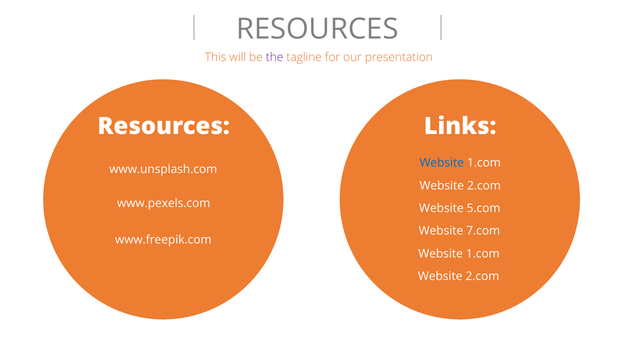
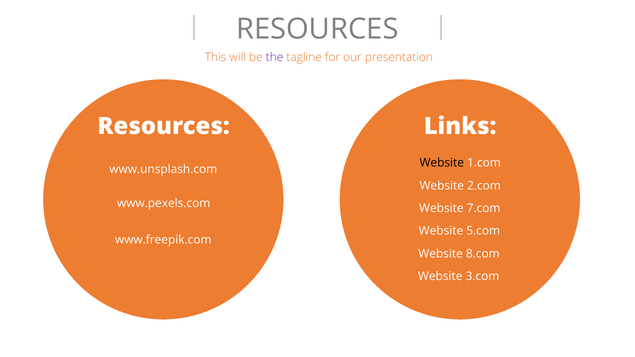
Website at (442, 163) colour: blue -> black
5.com: 5.com -> 7.com
7.com: 7.com -> 5.com
1.com at (483, 254): 1.com -> 8.com
2.com at (482, 276): 2.com -> 3.com
